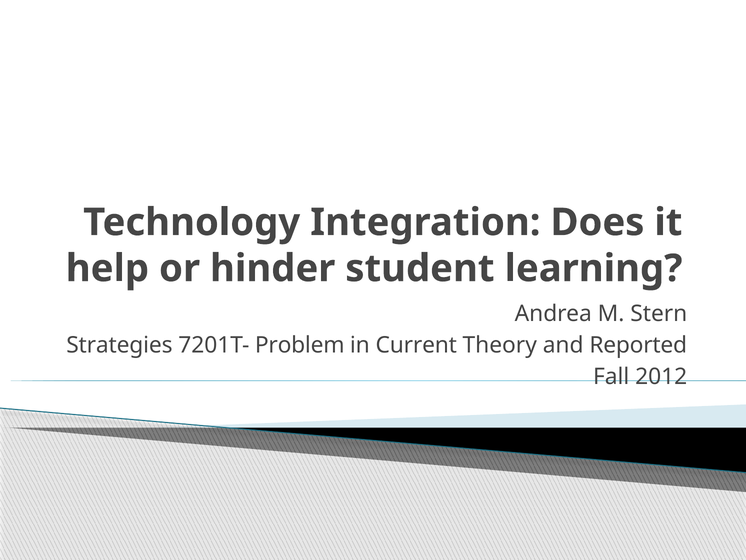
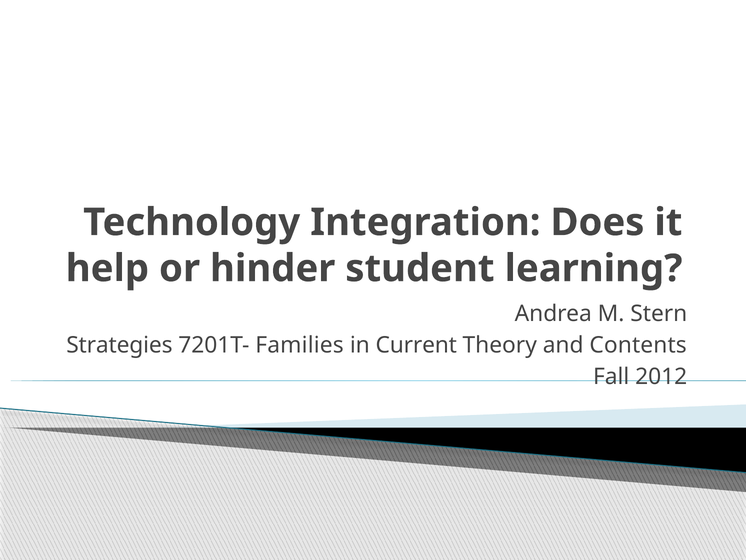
Problem: Problem -> Families
Reported: Reported -> Contents
